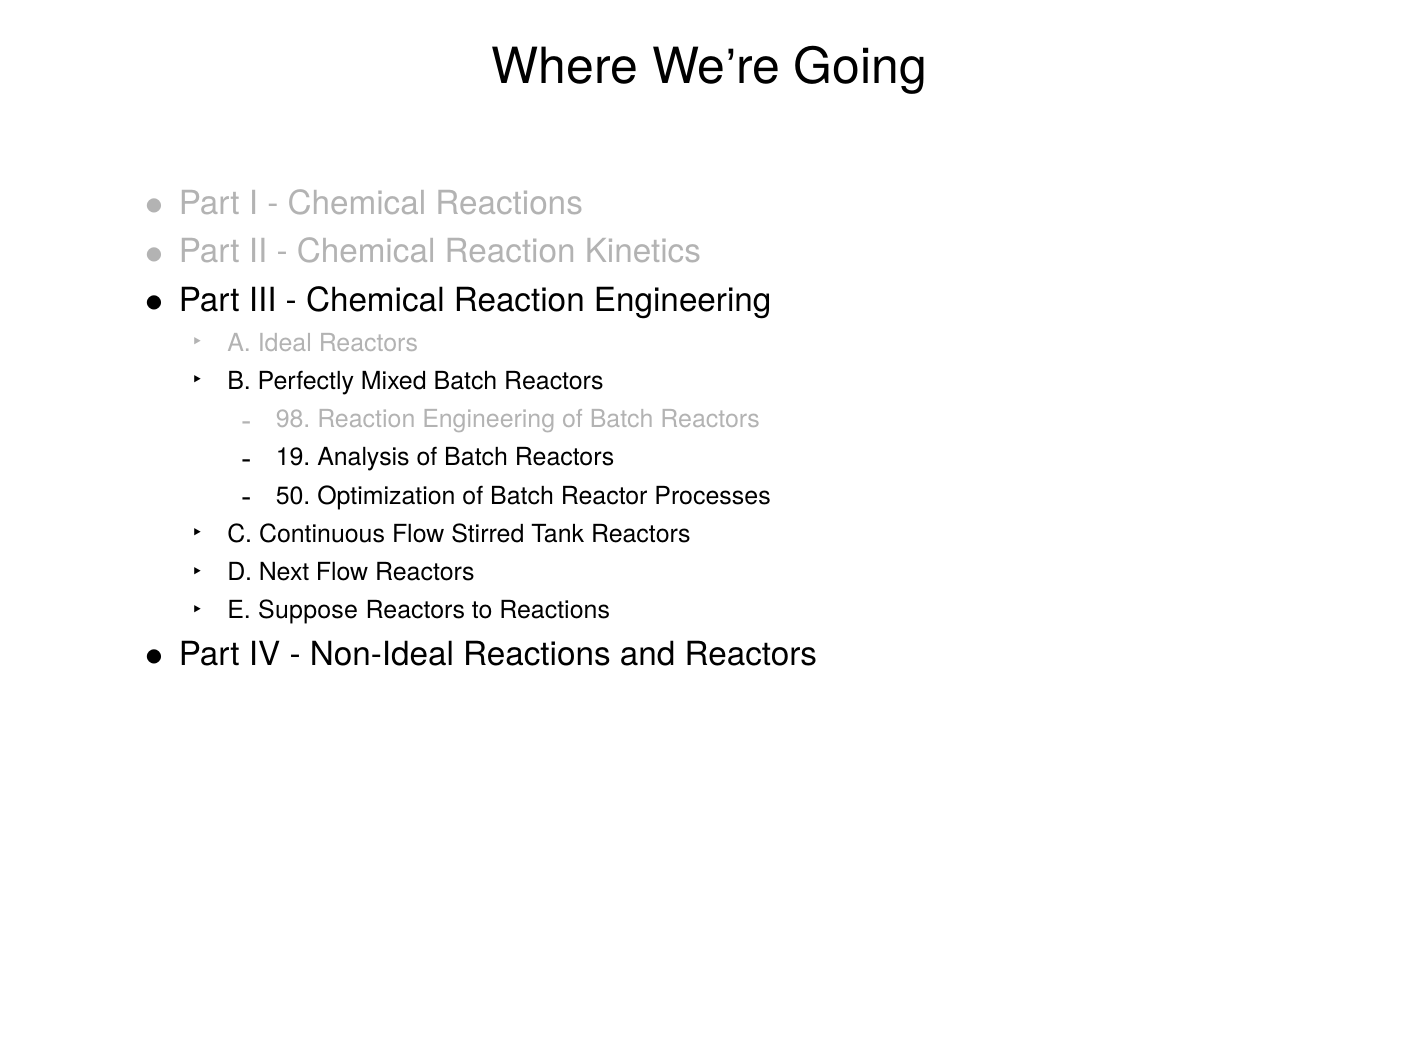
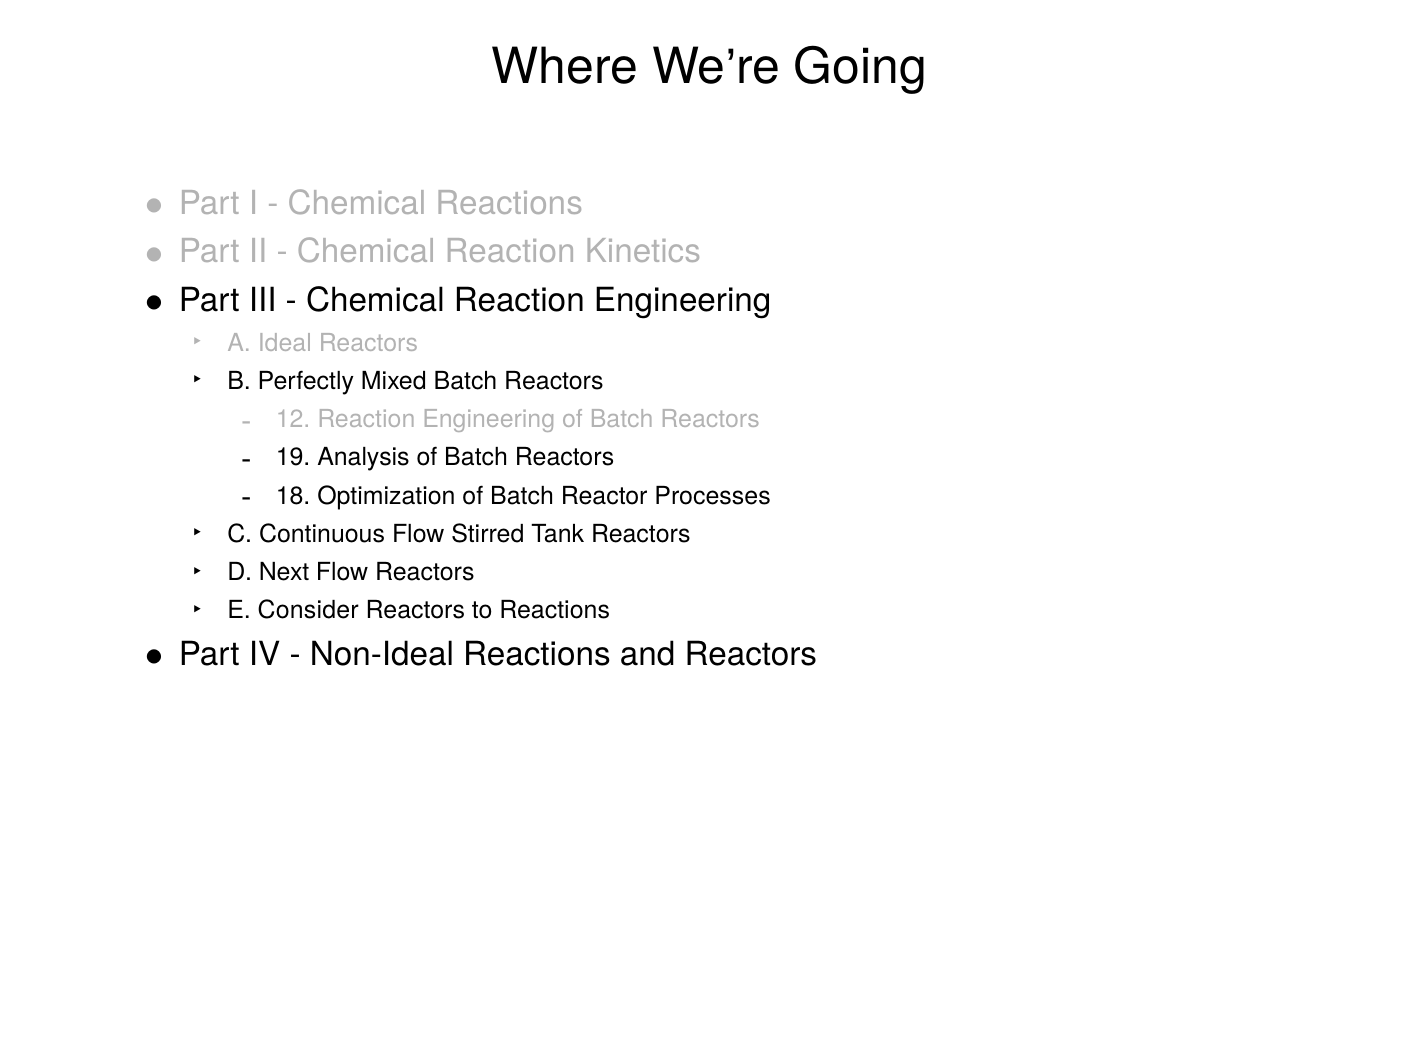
98: 98 -> 12
50: 50 -> 18
Suppose: Suppose -> Consider
